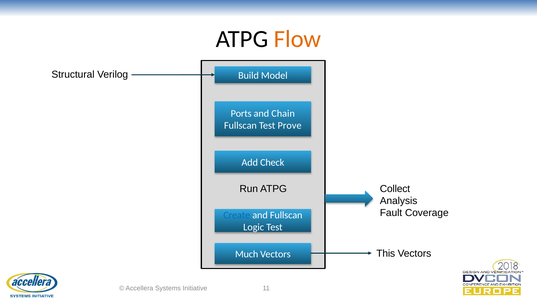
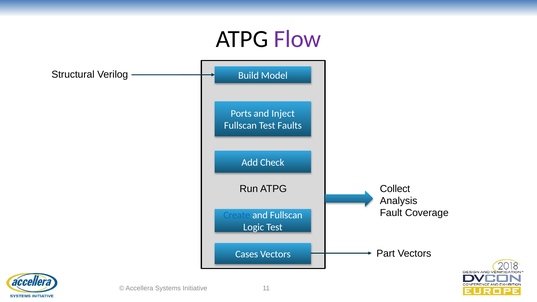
Flow colour: orange -> purple
Chain: Chain -> Inject
Prove: Prove -> Faults
This: This -> Part
Much: Much -> Cases
